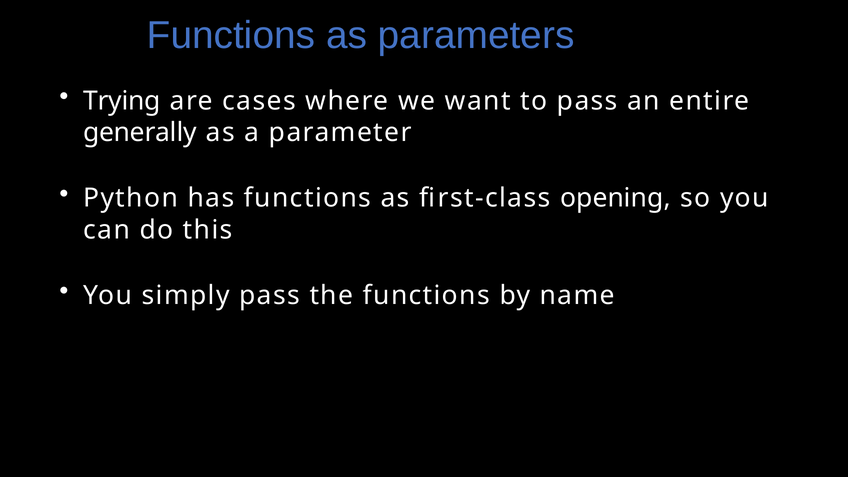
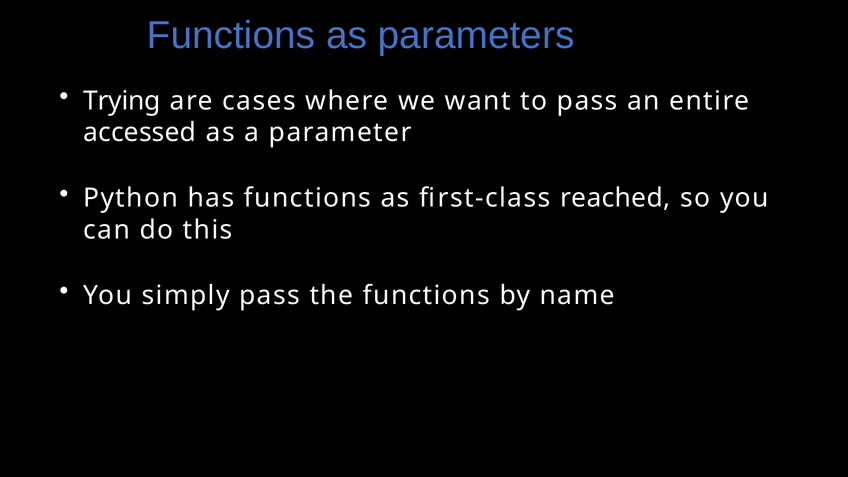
generally: generally -> accessed
opening: opening -> reached
